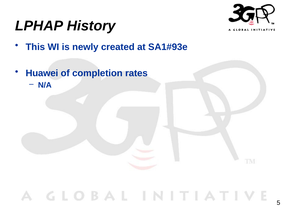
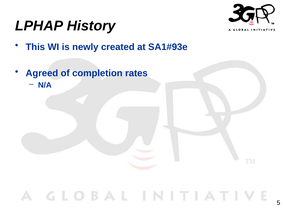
Huawei: Huawei -> Agreed
